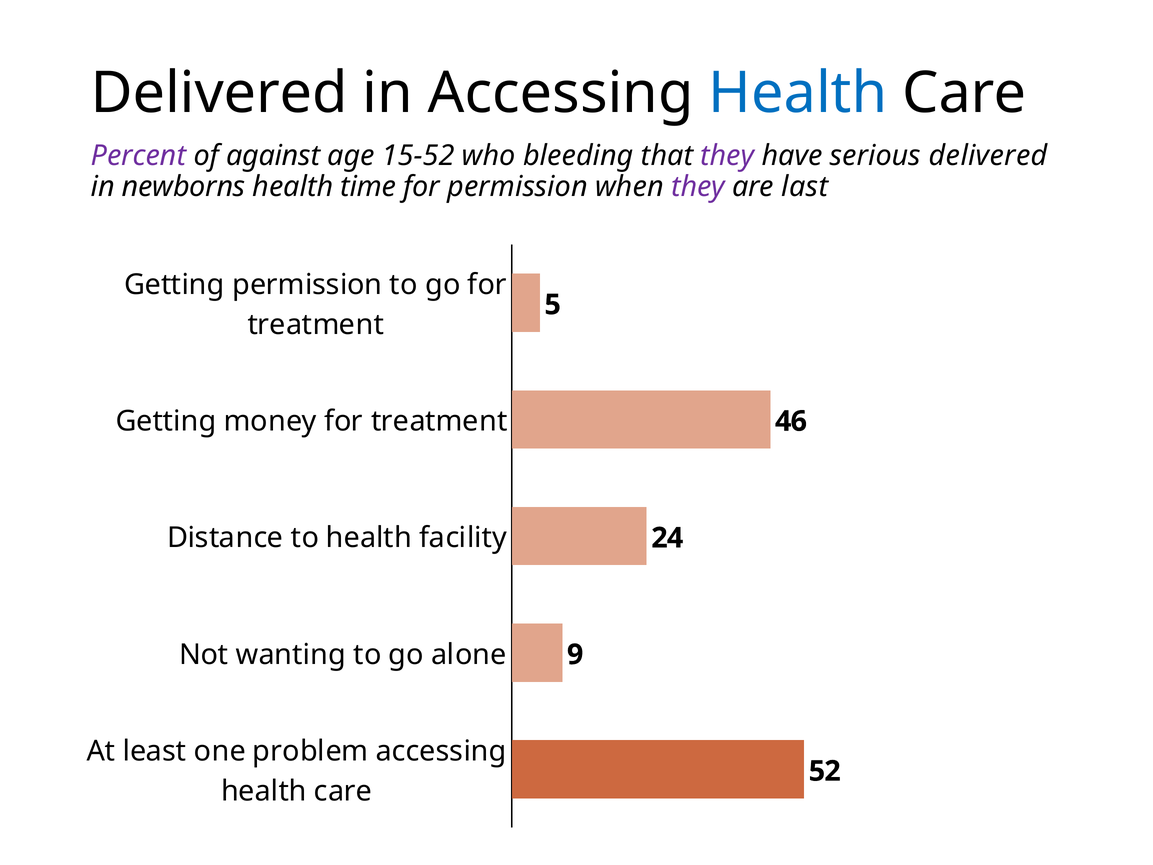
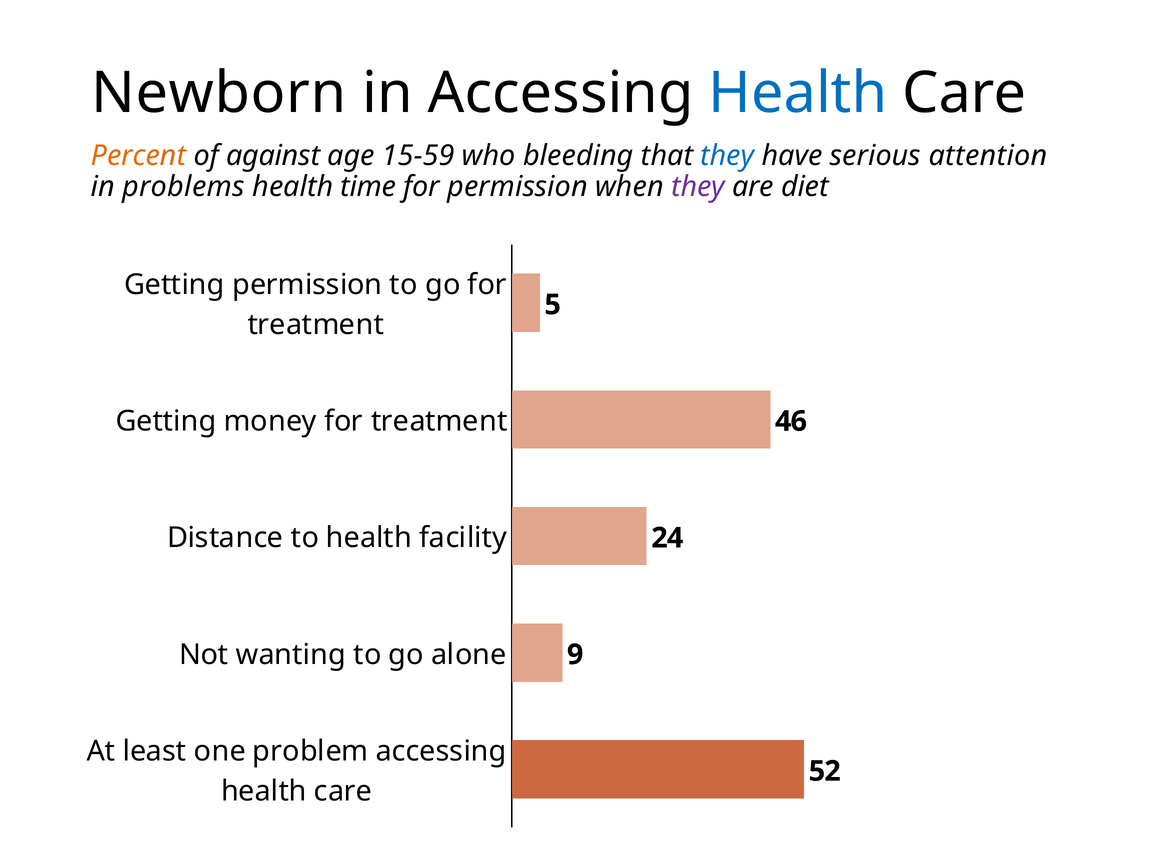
Delivered at (219, 93): Delivered -> Newborn
Percent colour: purple -> orange
15-52: 15-52 -> 15-59
they at (727, 156) colour: purple -> blue
serious delivered: delivered -> attention
newborns: newborns -> problems
last: last -> diet
